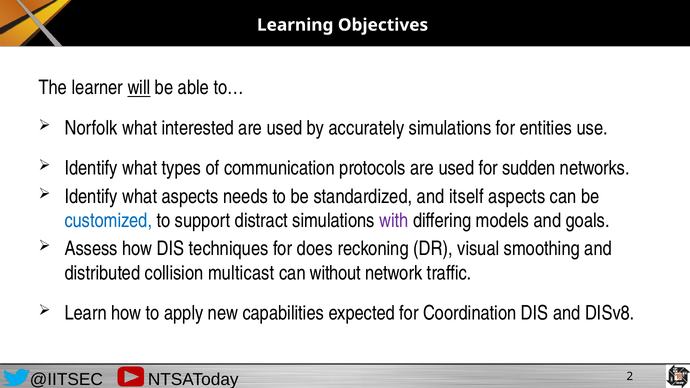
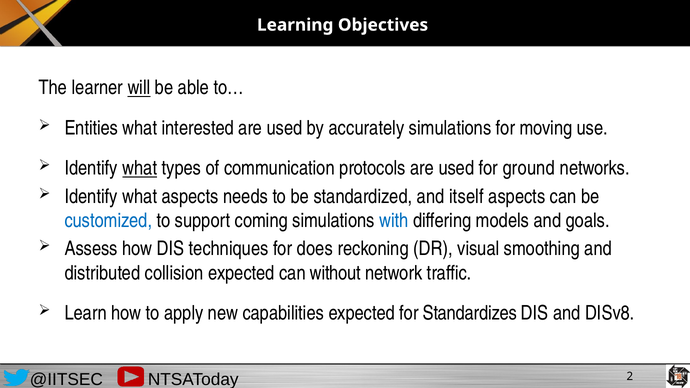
Norfolk: Norfolk -> Entities
entities: entities -> moving
what at (140, 168) underline: none -> present
sudden: sudden -> ground
distract: distract -> coming
with colour: purple -> blue
collision multicast: multicast -> expected
Coordination: Coordination -> Standardizes
